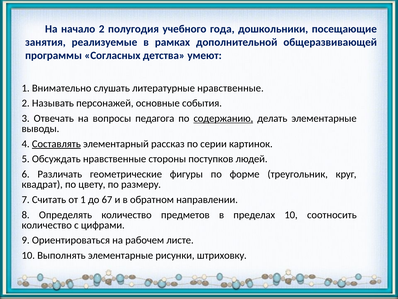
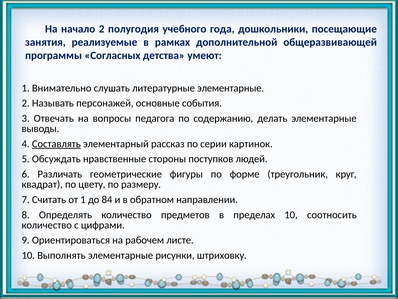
литературные нравственные: нравственные -> элементарные
содержанию underline: present -> none
67: 67 -> 84
